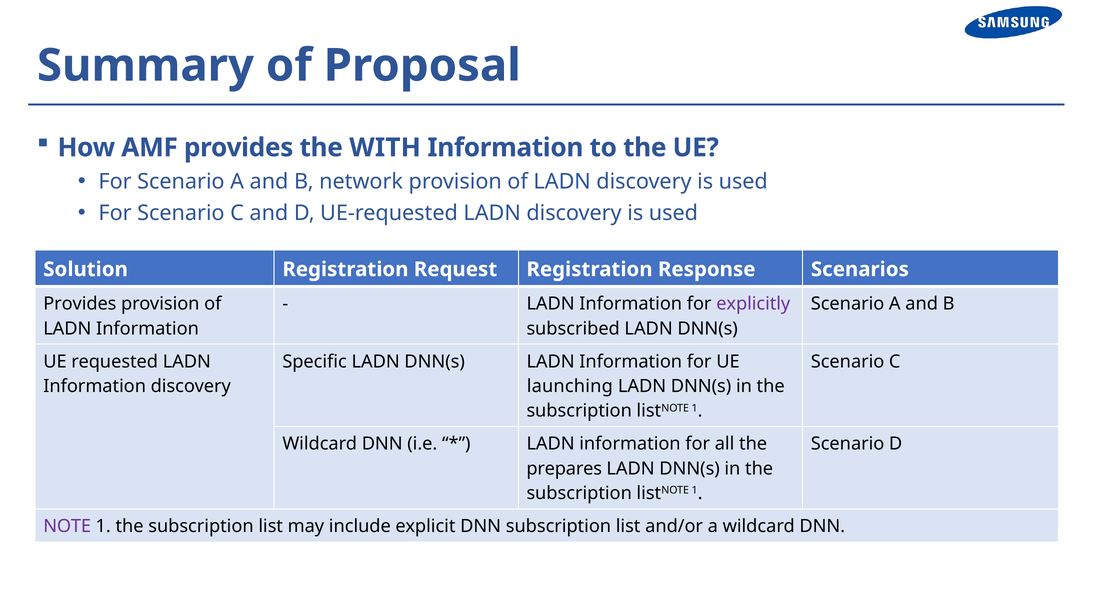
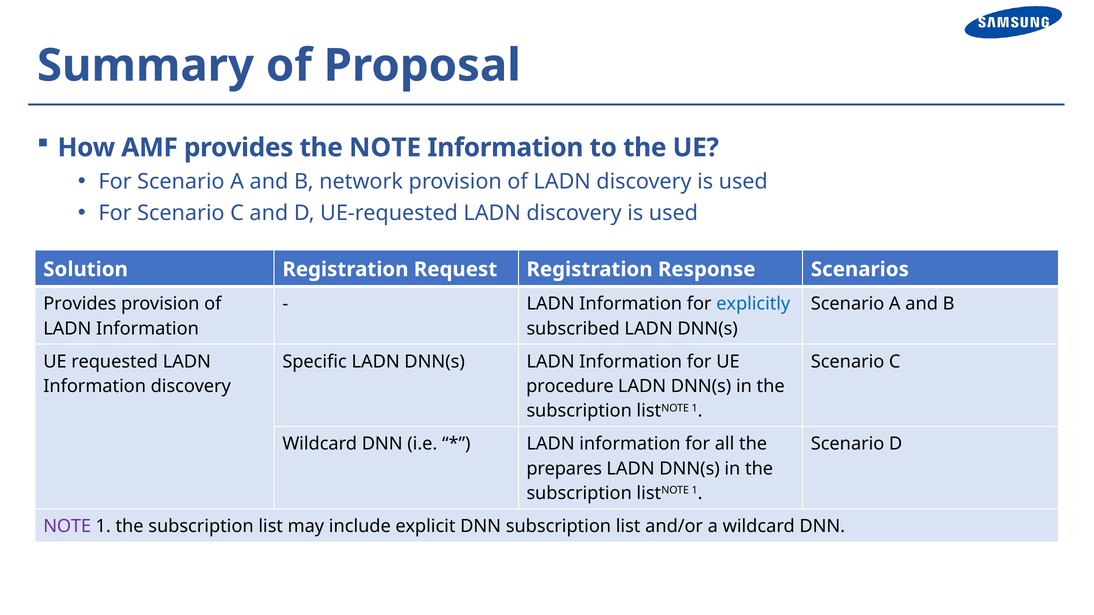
the WITH: WITH -> NOTE
explicitly colour: purple -> blue
launching: launching -> procedure
